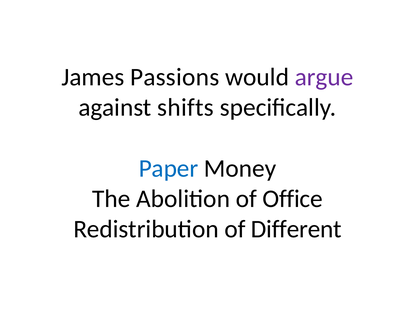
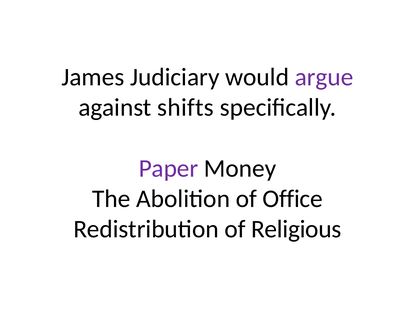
Passions: Passions -> Judiciary
Paper colour: blue -> purple
Different: Different -> Religious
